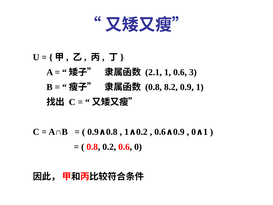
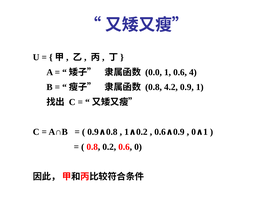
2.1: 2.1 -> 0.0
3: 3 -> 4
8.2: 8.2 -> 4.2
